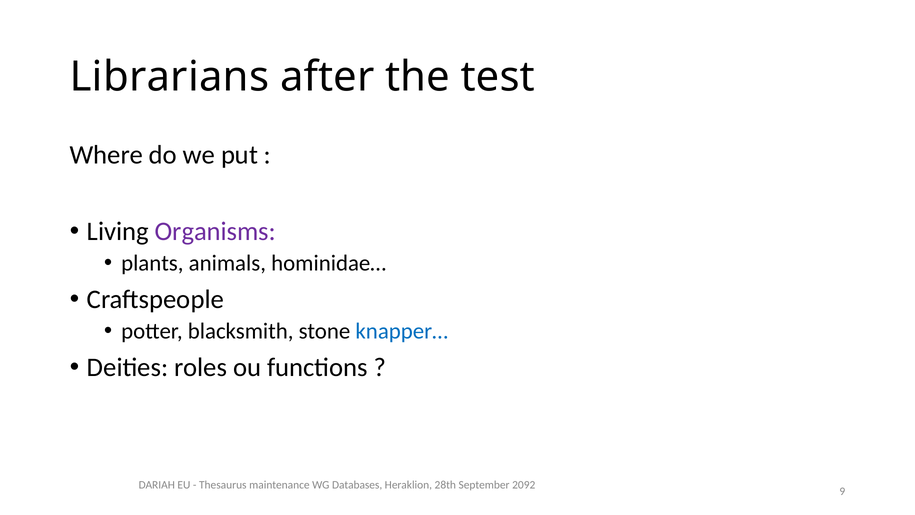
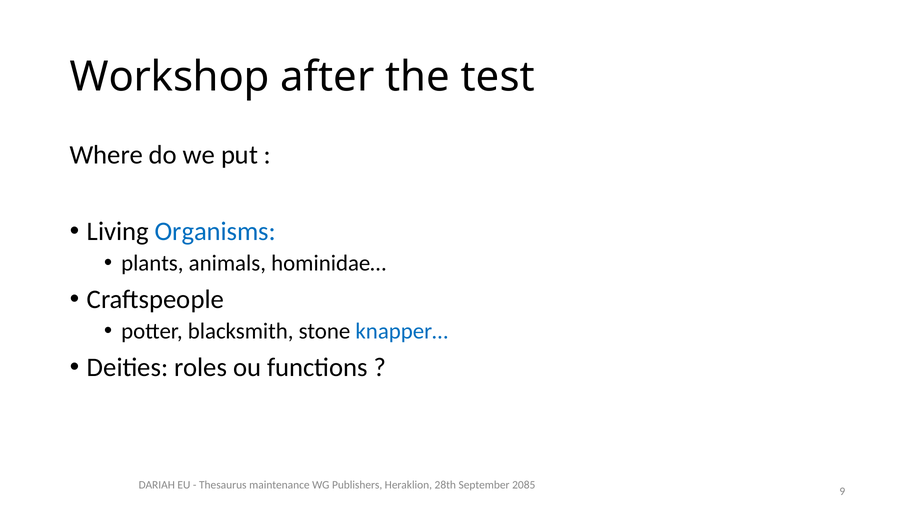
Librarians: Librarians -> Workshop
Organisms colour: purple -> blue
Databases: Databases -> Publishers
2092: 2092 -> 2085
